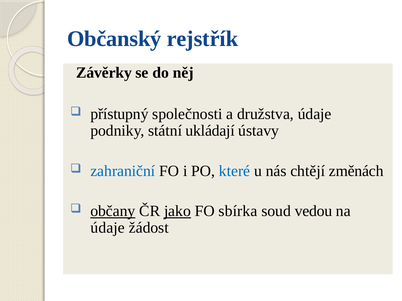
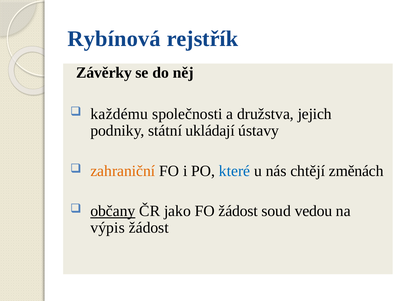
Občanský: Občanský -> Rybínová
přístupný: přístupný -> každému
družstva údaje: údaje -> jejich
zahraniční colour: blue -> orange
jako underline: present -> none
FO sbírka: sbírka -> žádost
údaje at (108, 228): údaje -> výpis
